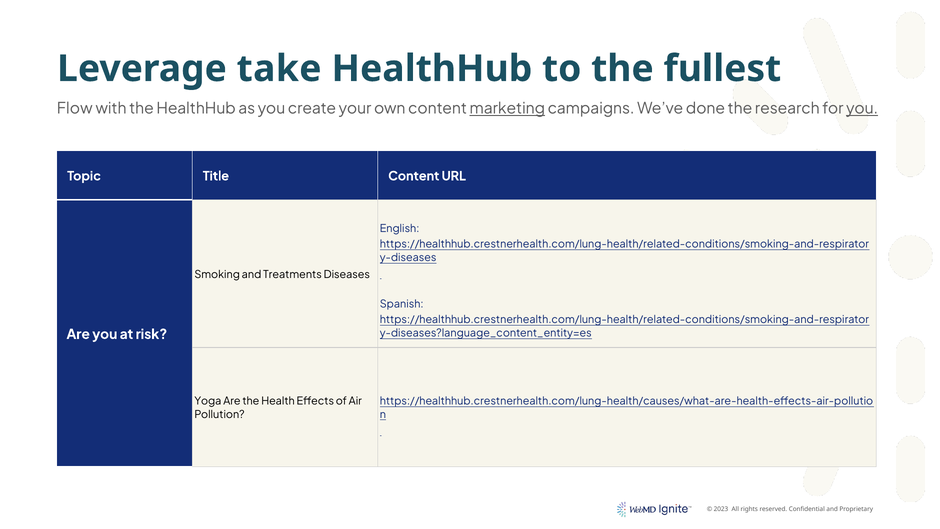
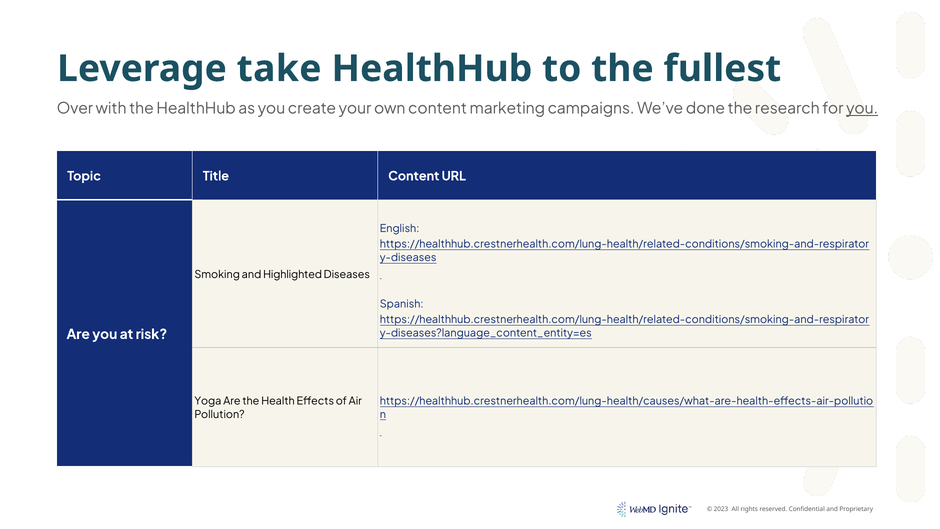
Flow: Flow -> Over
marketing underline: present -> none
Treatments: Treatments -> Highlighted
